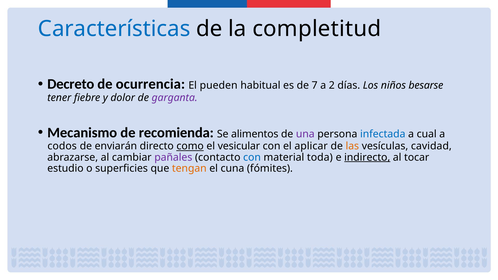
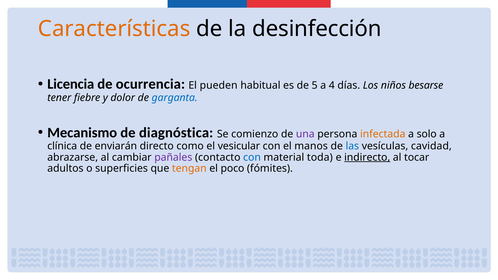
Características colour: blue -> orange
completitud: completitud -> desinfección
Decreto: Decreto -> Licencia
7: 7 -> 5
2: 2 -> 4
garganta colour: purple -> blue
recomienda: recomienda -> diagnóstica
alimentos: alimentos -> comienzo
infectada colour: blue -> orange
cual: cual -> solo
codos: codos -> clínica
como underline: present -> none
aplicar: aplicar -> manos
las colour: orange -> blue
estudio: estudio -> adultos
cuna: cuna -> poco
